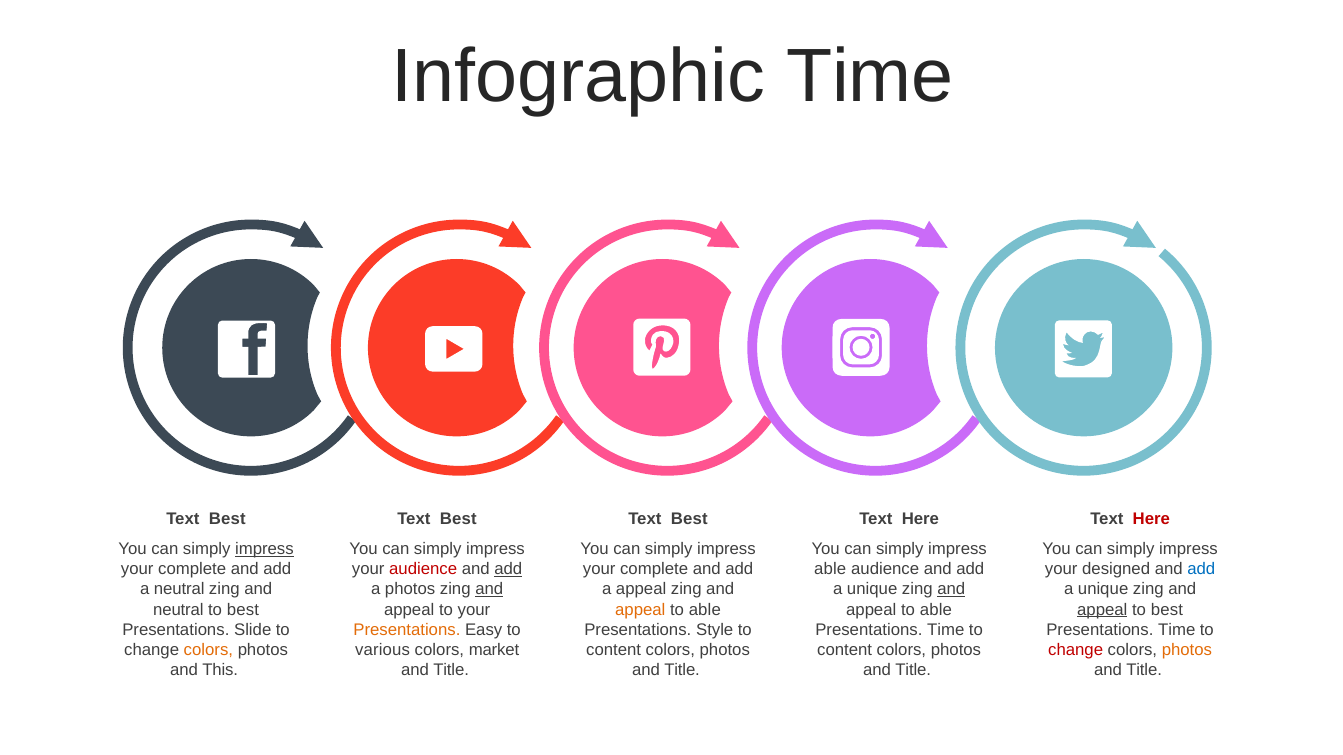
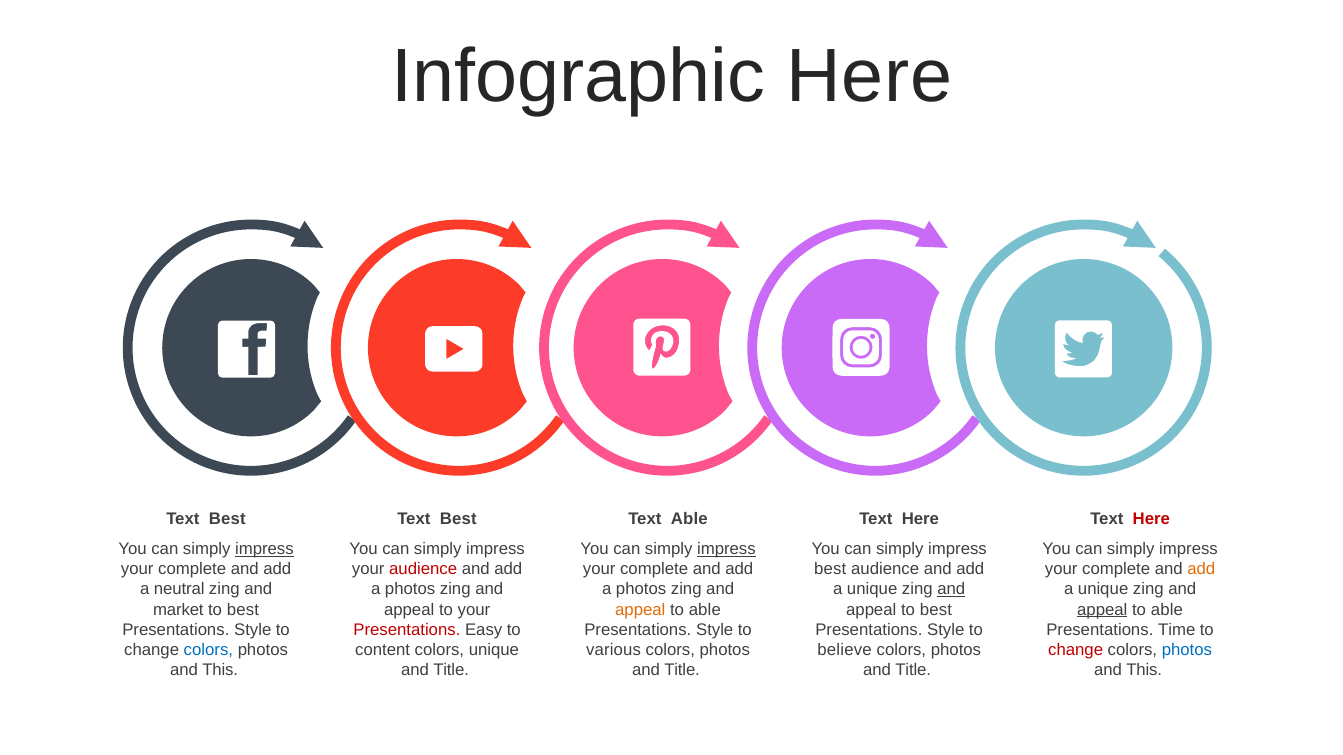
Infographic Time: Time -> Here
Best at (689, 519): Best -> Able
impress at (726, 549) underline: none -> present
add at (508, 570) underline: present -> none
able at (830, 570): able -> best
designed at (1116, 570): designed -> complete
add at (1201, 570) colour: blue -> orange
and at (489, 590) underline: present -> none
appeal at (641, 590): appeal -> photos
neutral at (178, 610): neutral -> market
able at (936, 610): able -> best
best at (1167, 610): best -> able
Slide at (253, 630): Slide -> Style
Presentations at (407, 630) colour: orange -> red
Time at (946, 630): Time -> Style
colors at (208, 650) colour: orange -> blue
various: various -> content
colors market: market -> unique
content at (614, 650): content -> various
content at (845, 650): content -> believe
photos at (1187, 650) colour: orange -> blue
Title at (1144, 670): Title -> This
